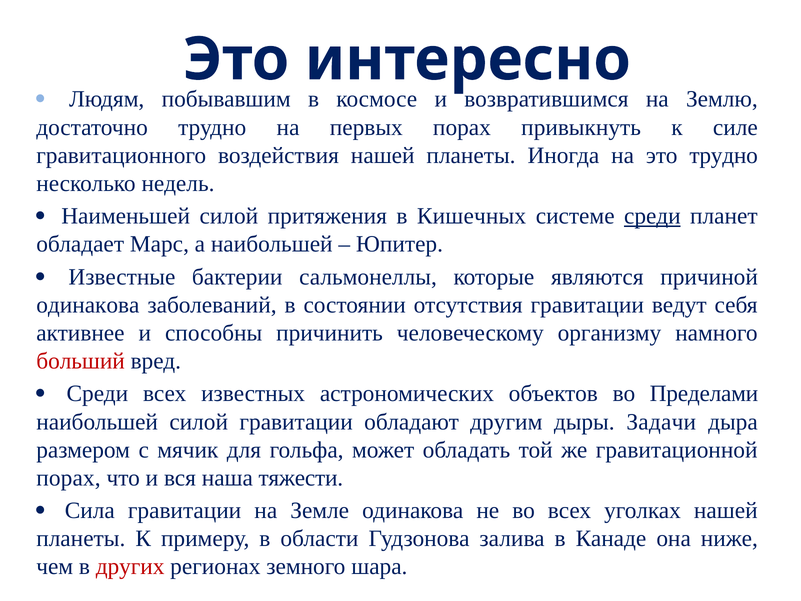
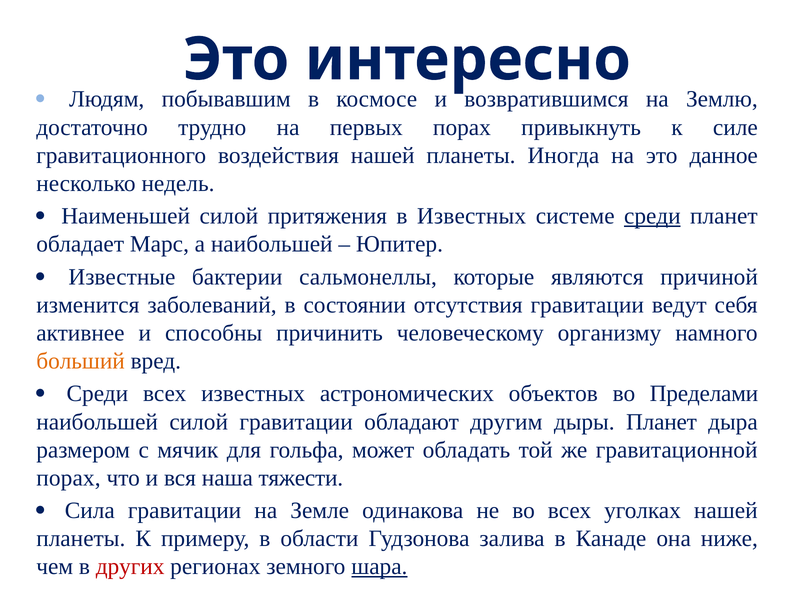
это трудно: трудно -> данное
в Кишечных: Кишечных -> Известных
одинакова at (88, 305): одинакова -> изменится
больший colour: red -> orange
дыры Задачи: Задачи -> Планет
шара underline: none -> present
